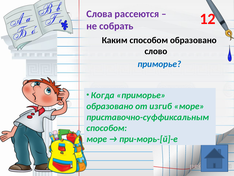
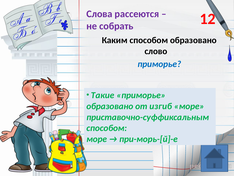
Когда: Когда -> Такие
